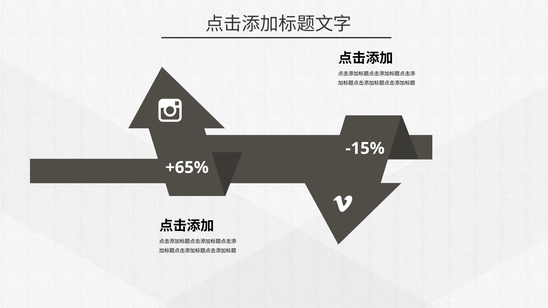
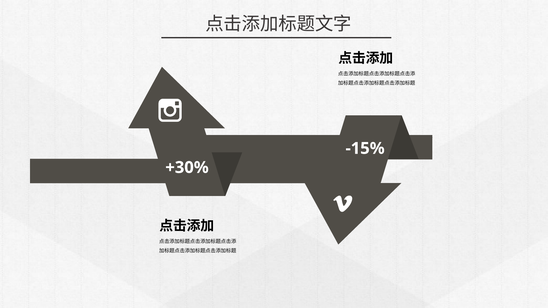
+65%: +65% -> +30%
